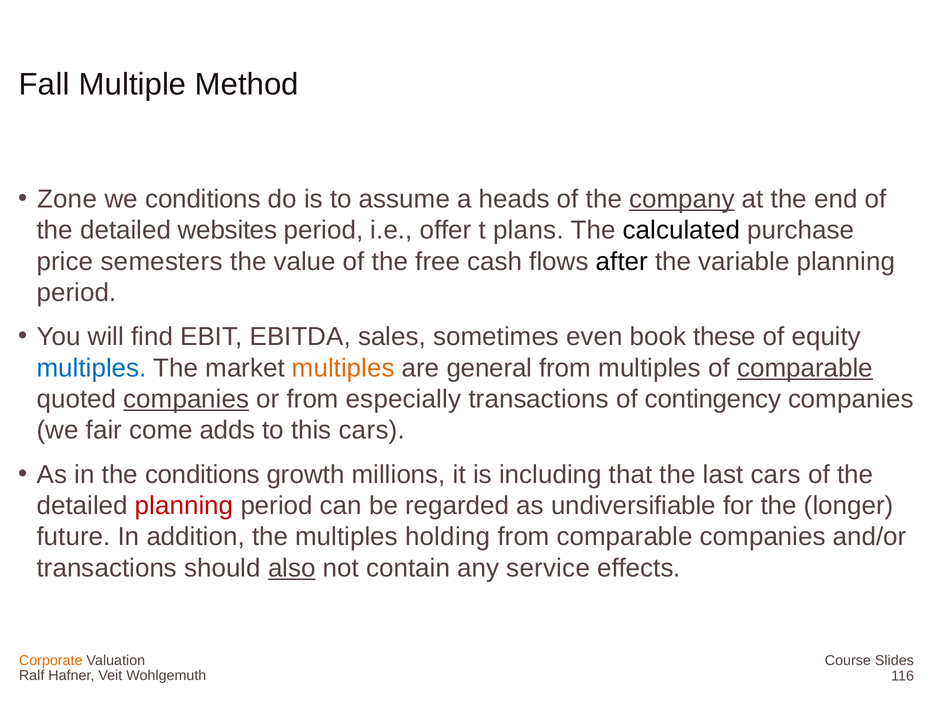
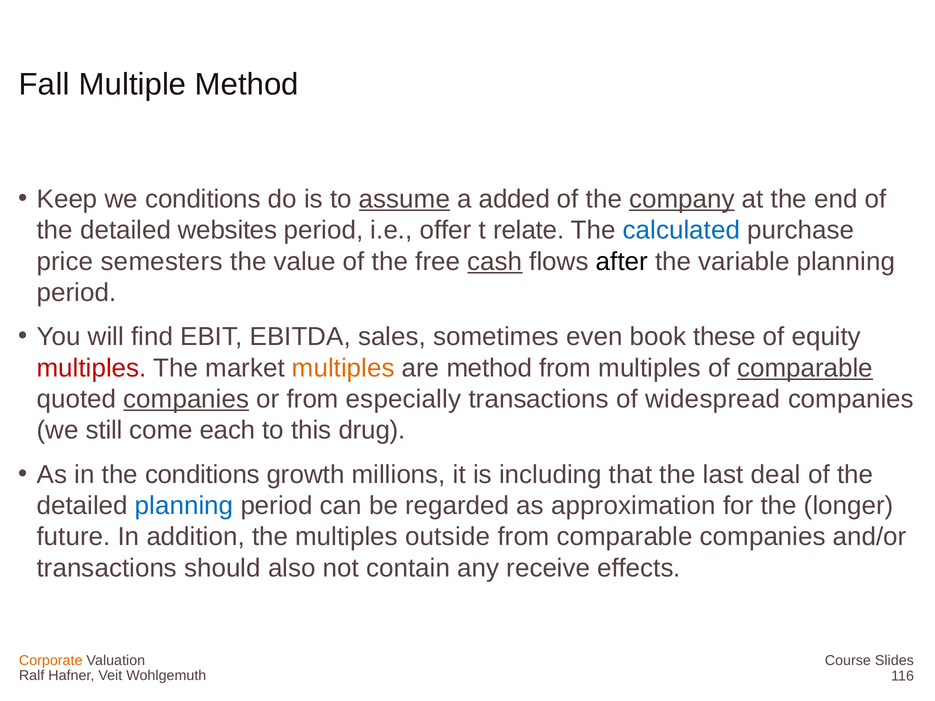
Zone: Zone -> Keep
assume underline: none -> present
heads: heads -> added
plans: plans -> relate
calculated colour: black -> blue
cash underline: none -> present
multiples at (92, 368) colour: blue -> red
are general: general -> method
contingency: contingency -> widespread
fair: fair -> still
adds: adds -> each
this cars: cars -> drug
last cars: cars -> deal
planning at (184, 506) colour: red -> blue
undiversifiable: undiversifiable -> approximation
holding: holding -> outside
also underline: present -> none
service: service -> receive
